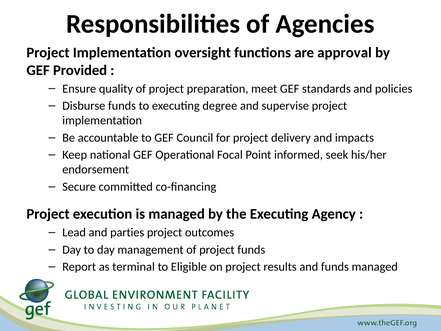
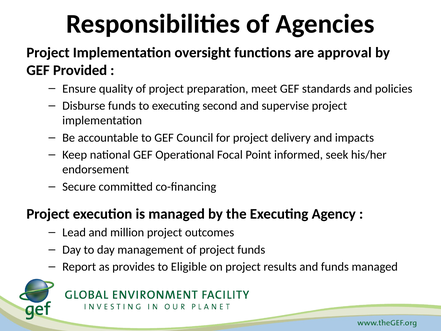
degree: degree -> second
parties: parties -> million
terminal: terminal -> provides
